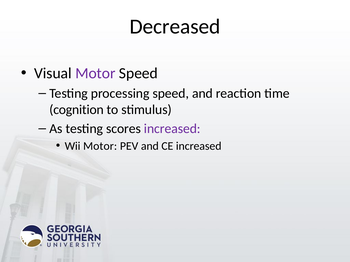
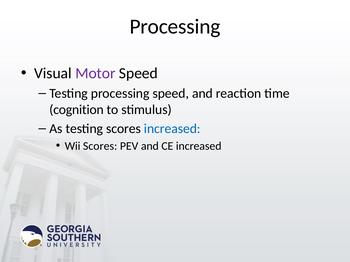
Decreased at (175, 27): Decreased -> Processing
increased at (172, 129) colour: purple -> blue
Wii Motor: Motor -> Scores
